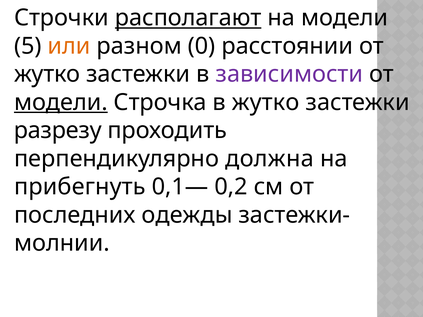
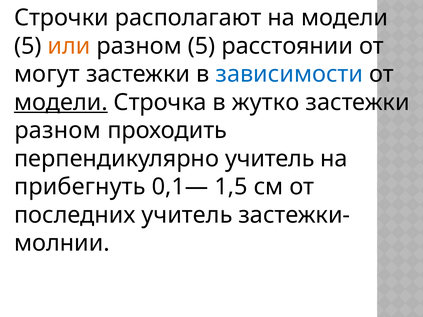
располагают underline: present -> none
разном 0: 0 -> 5
жутко at (47, 74): жутко -> могут
зависимости colour: purple -> blue
разрезу at (58, 131): разрезу -> разном
перпендикулярно должна: должна -> учитель
0,2: 0,2 -> 1,5
последних одежды: одежды -> учитель
